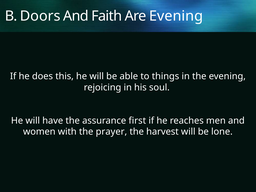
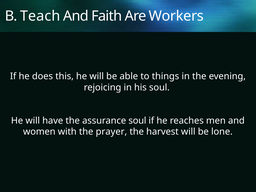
Doors: Doors -> Teach
Are Evening: Evening -> Workers
assurance first: first -> soul
